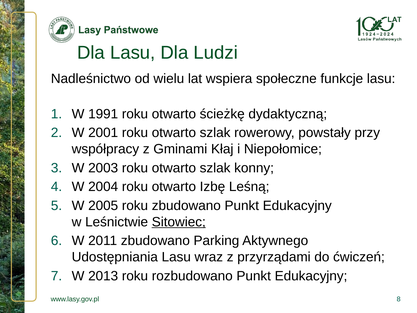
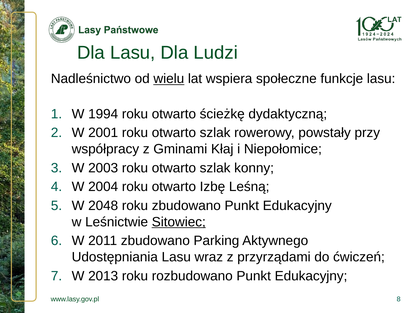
wielu underline: none -> present
1991: 1991 -> 1994
2005: 2005 -> 2048
